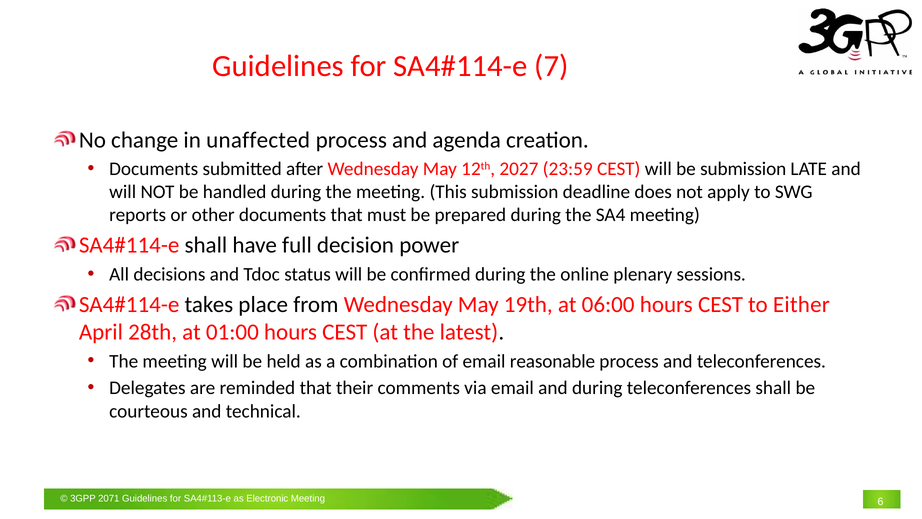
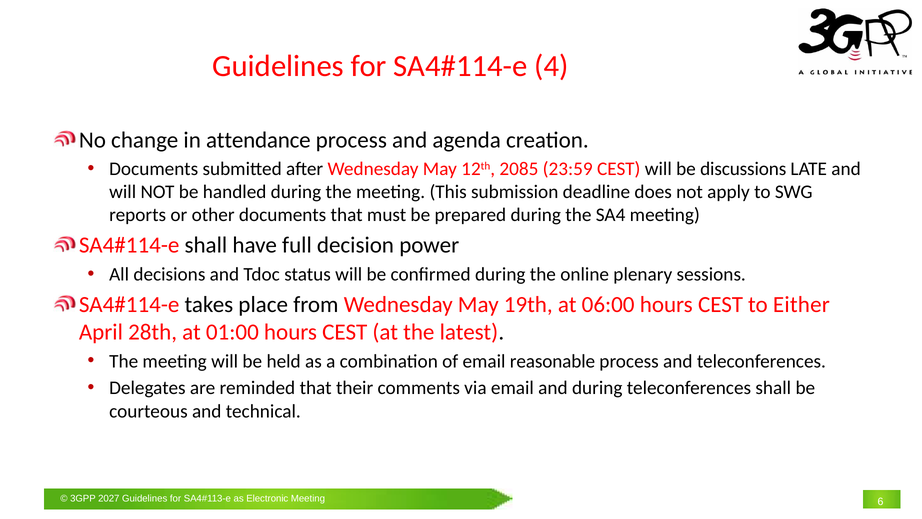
7: 7 -> 4
unaffected: unaffected -> attendance
2027: 2027 -> 2085
be submission: submission -> discussions
2071: 2071 -> 2027
